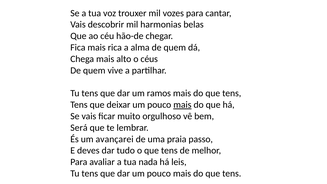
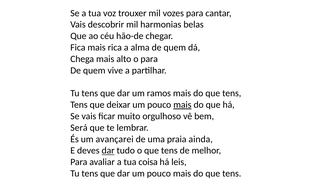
o céus: céus -> para
passo: passo -> ainda
dar at (108, 151) underline: none -> present
nada: nada -> coisa
